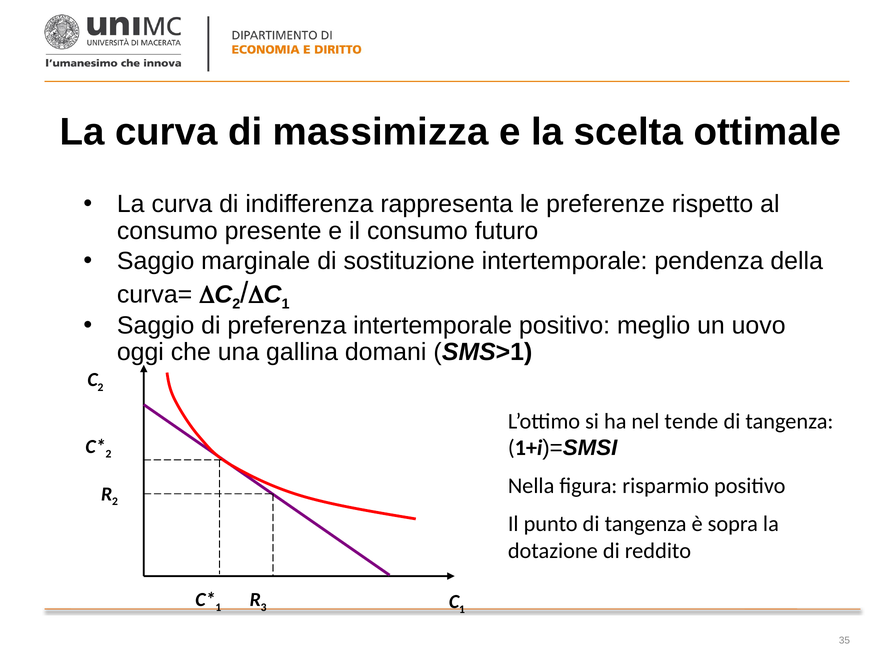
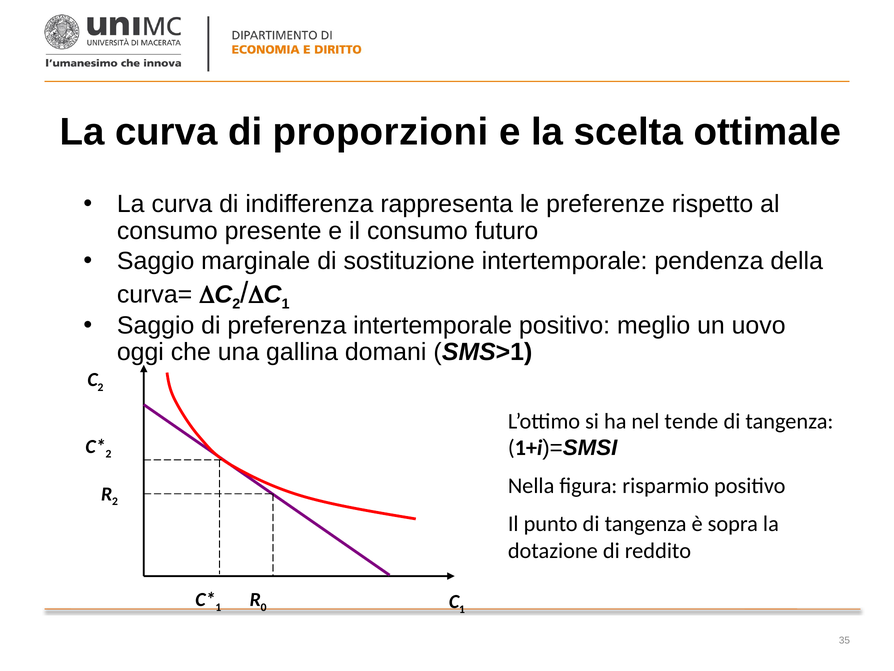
massimizza: massimizza -> proporzioni
3: 3 -> 0
